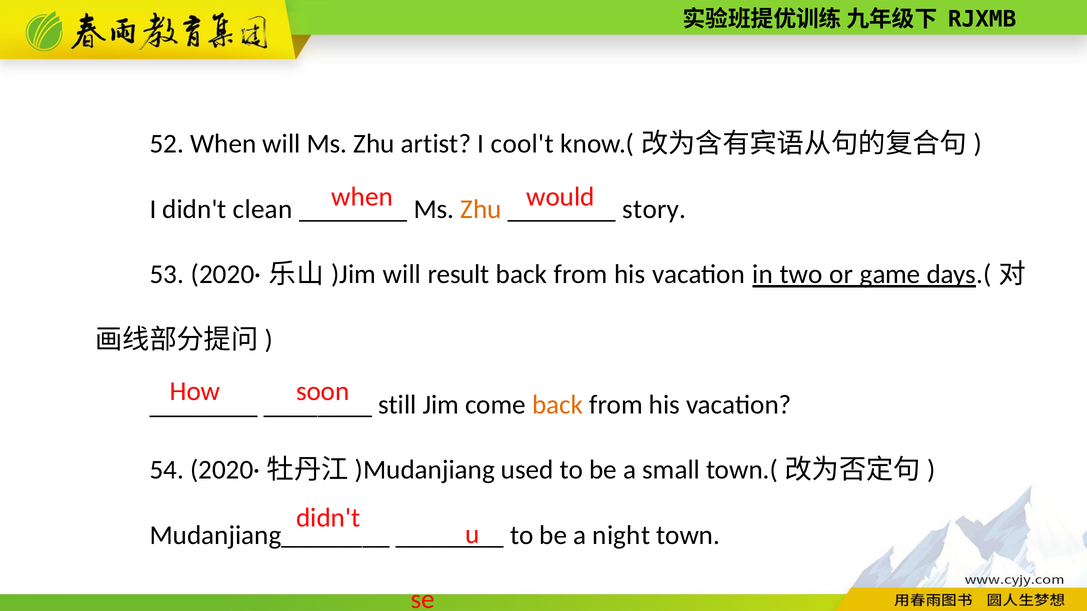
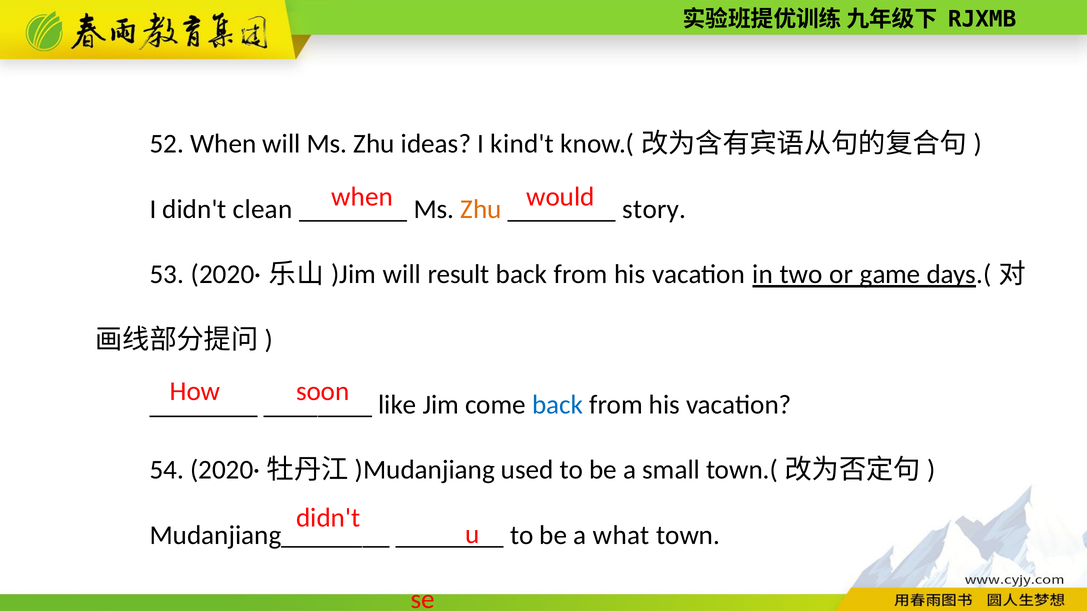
artist: artist -> ideas
cool't: cool't -> kind't
still: still -> like
back at (558, 405) colour: orange -> blue
night: night -> what
